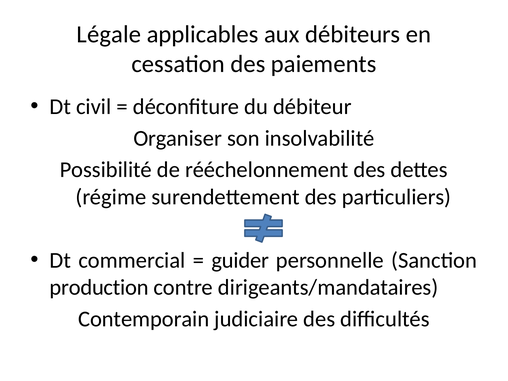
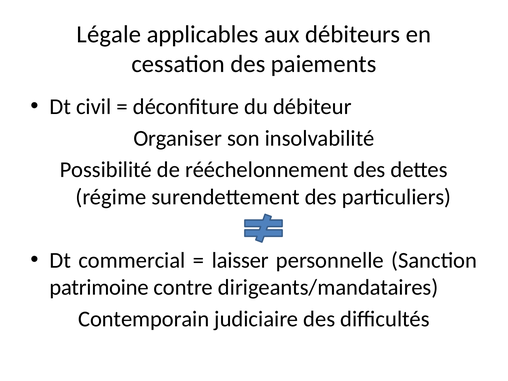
guider: guider -> laisser
production: production -> patrimoine
